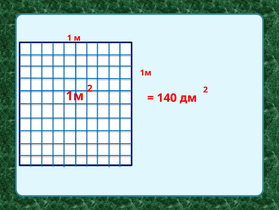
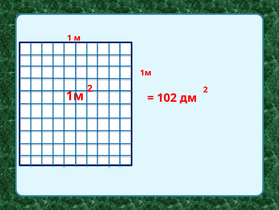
140: 140 -> 102
